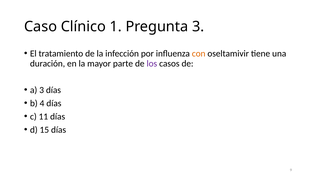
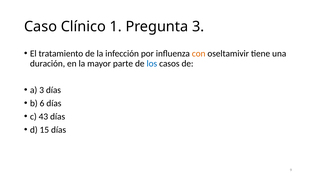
los colour: purple -> blue
4: 4 -> 6
11: 11 -> 43
